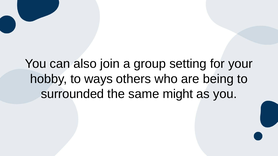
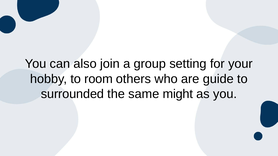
ways: ways -> room
being: being -> guide
